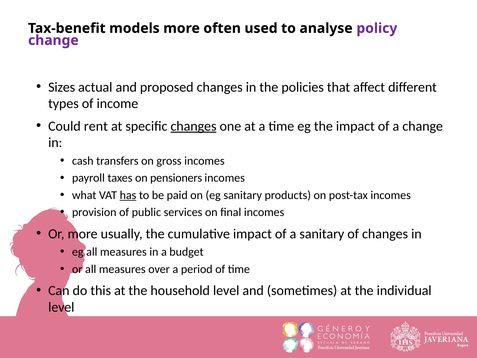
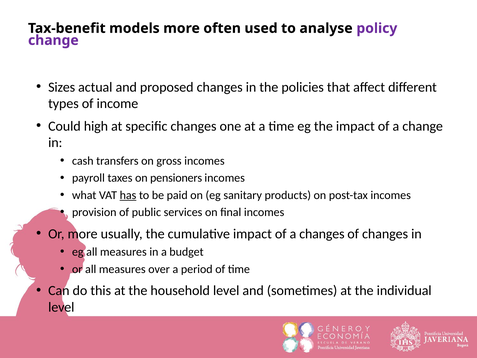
rent: rent -> high
changes at (194, 126) underline: present -> none
a sanitary: sanitary -> changes
